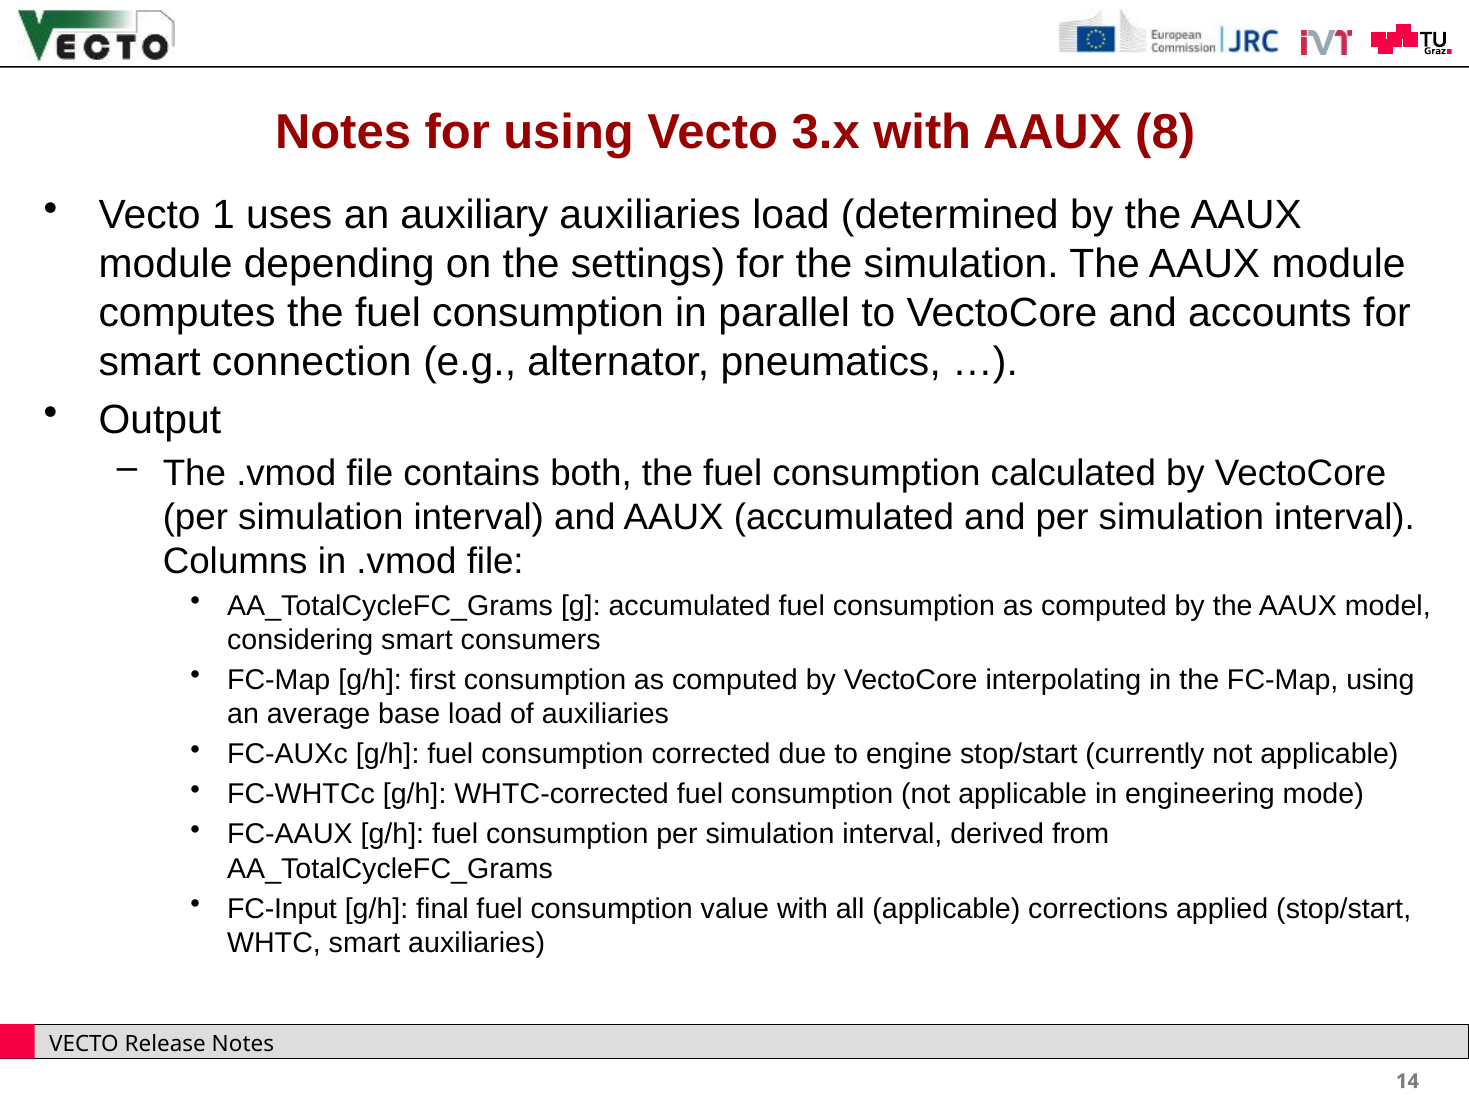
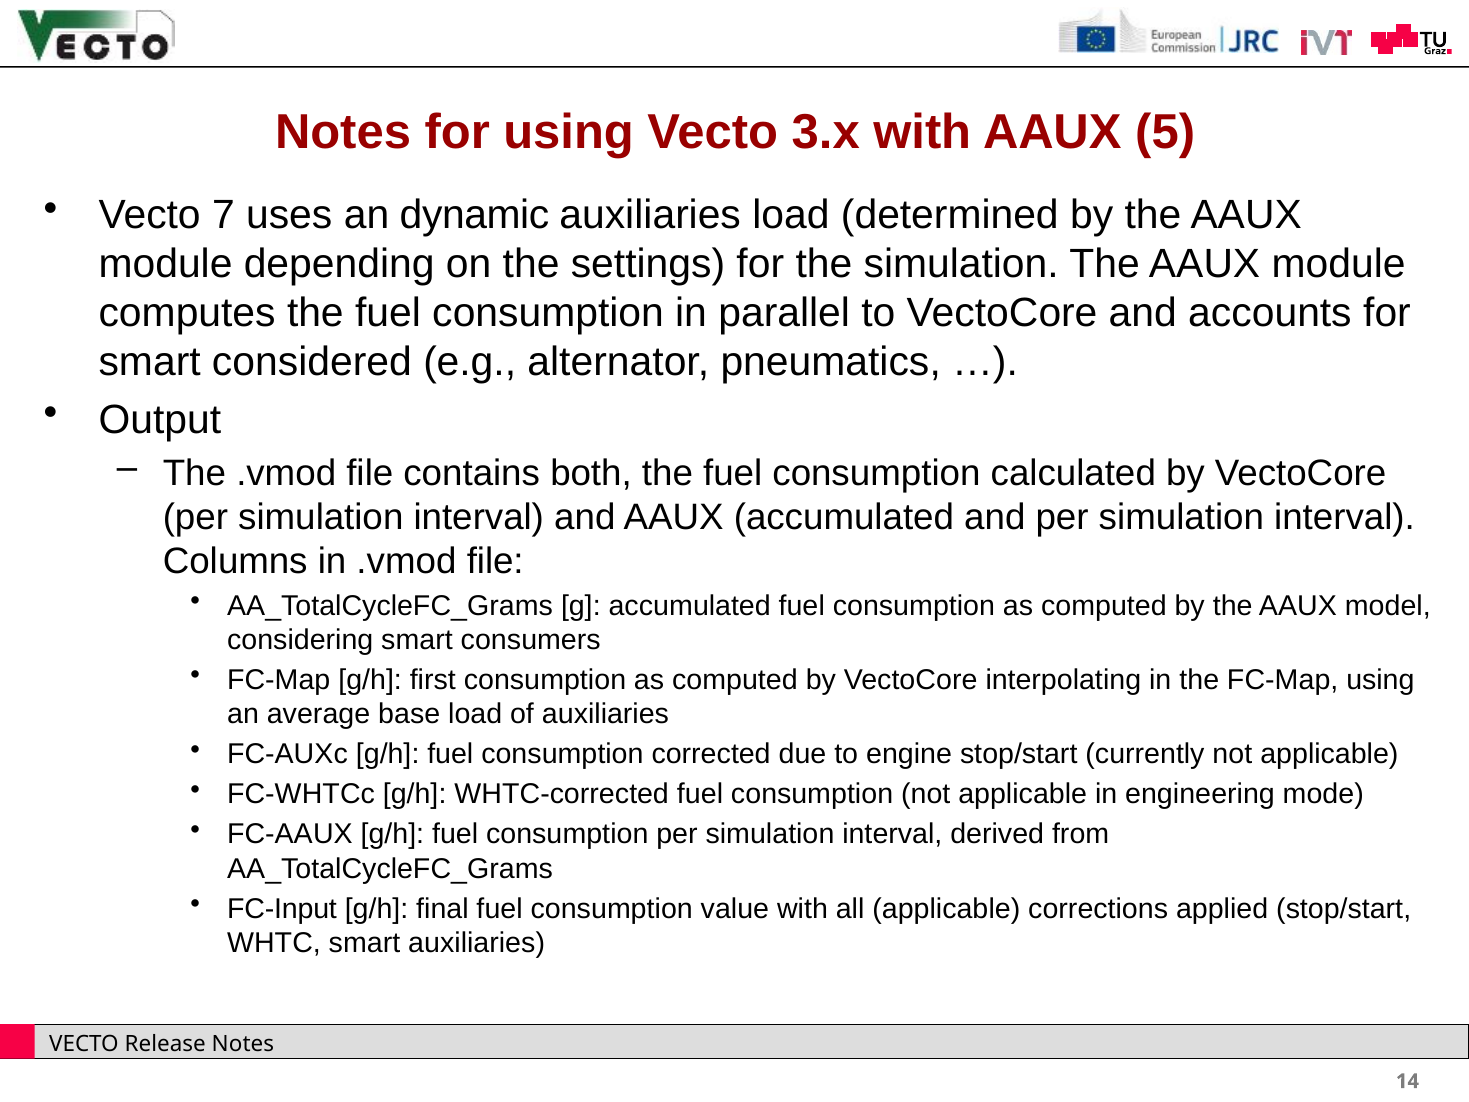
8: 8 -> 5
1: 1 -> 7
auxiliary: auxiliary -> dynamic
connection: connection -> considered
